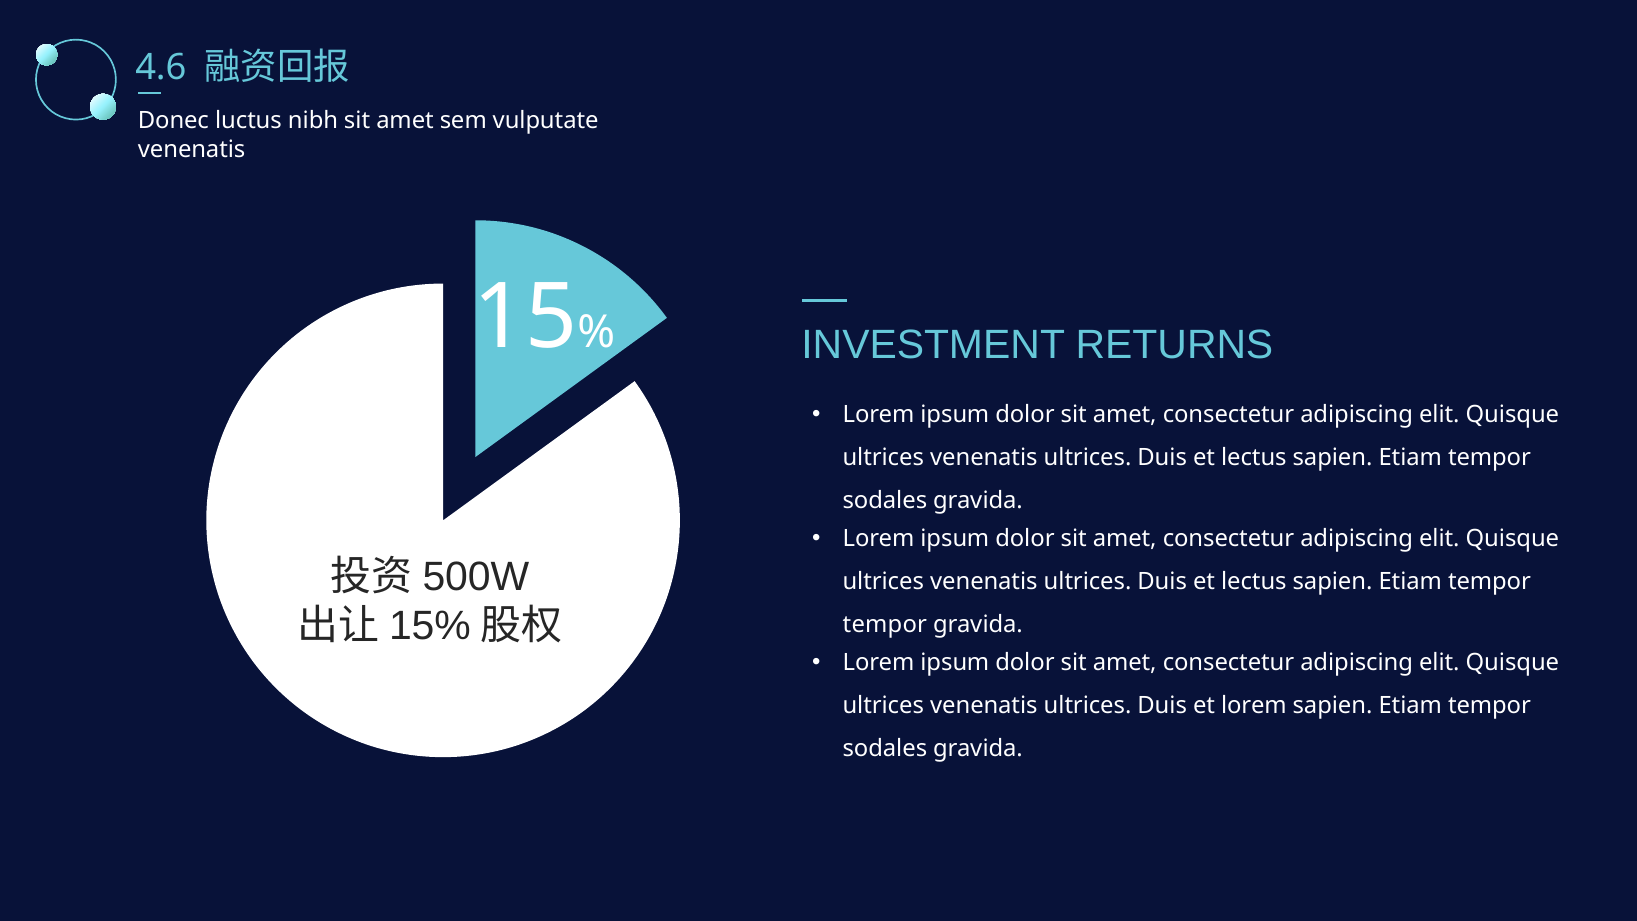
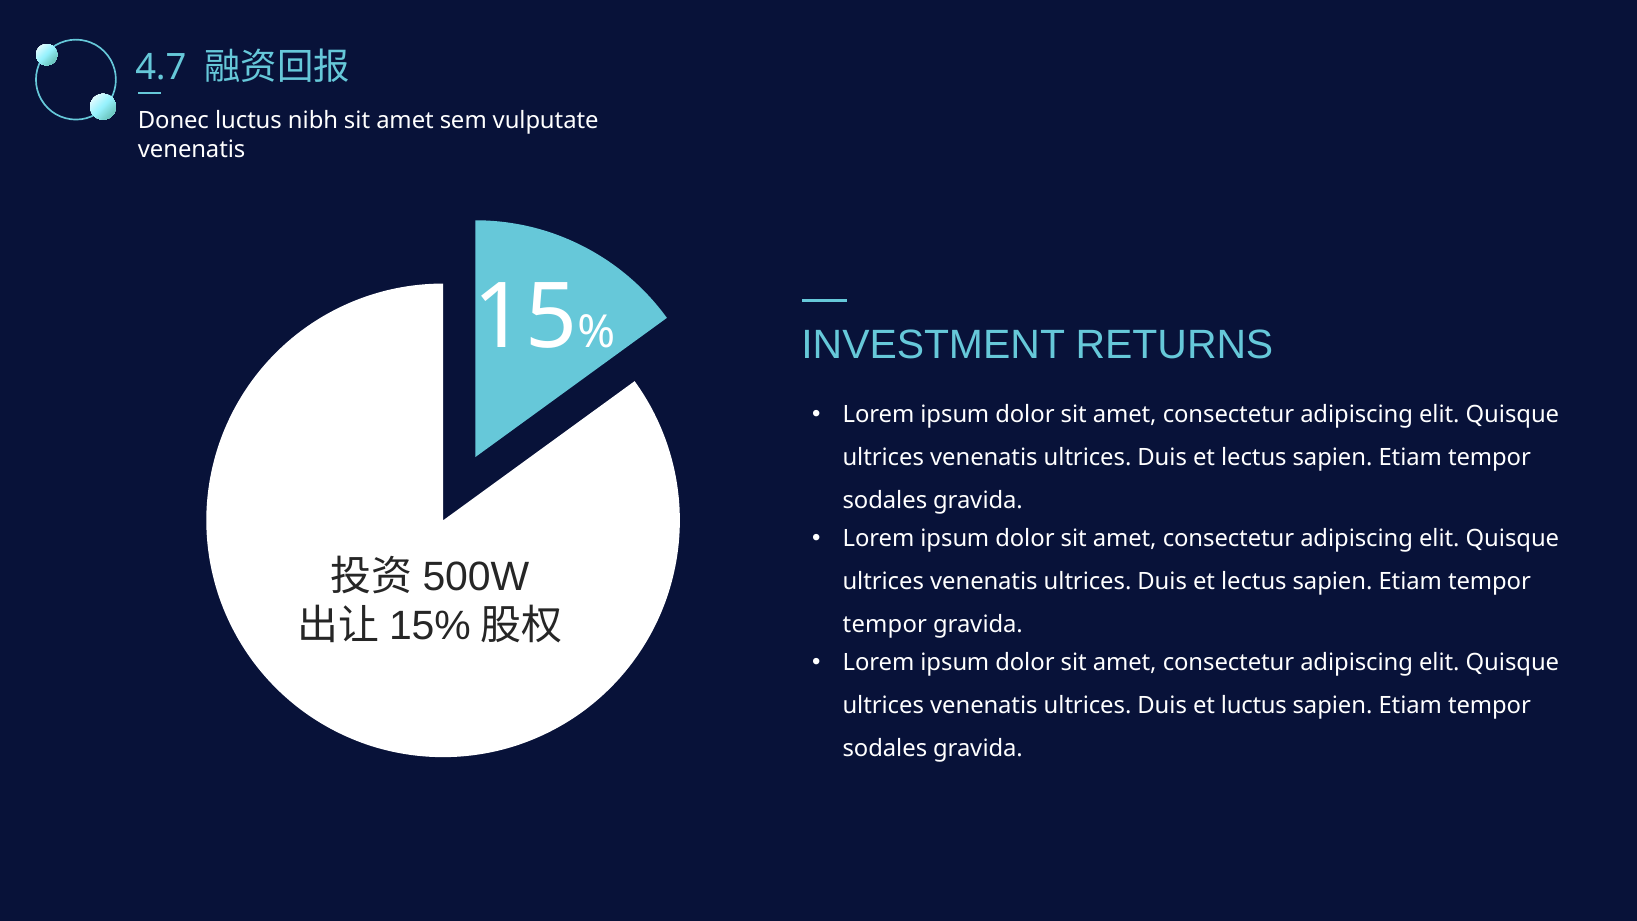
4.6: 4.6 -> 4.7
et lorem: lorem -> luctus
